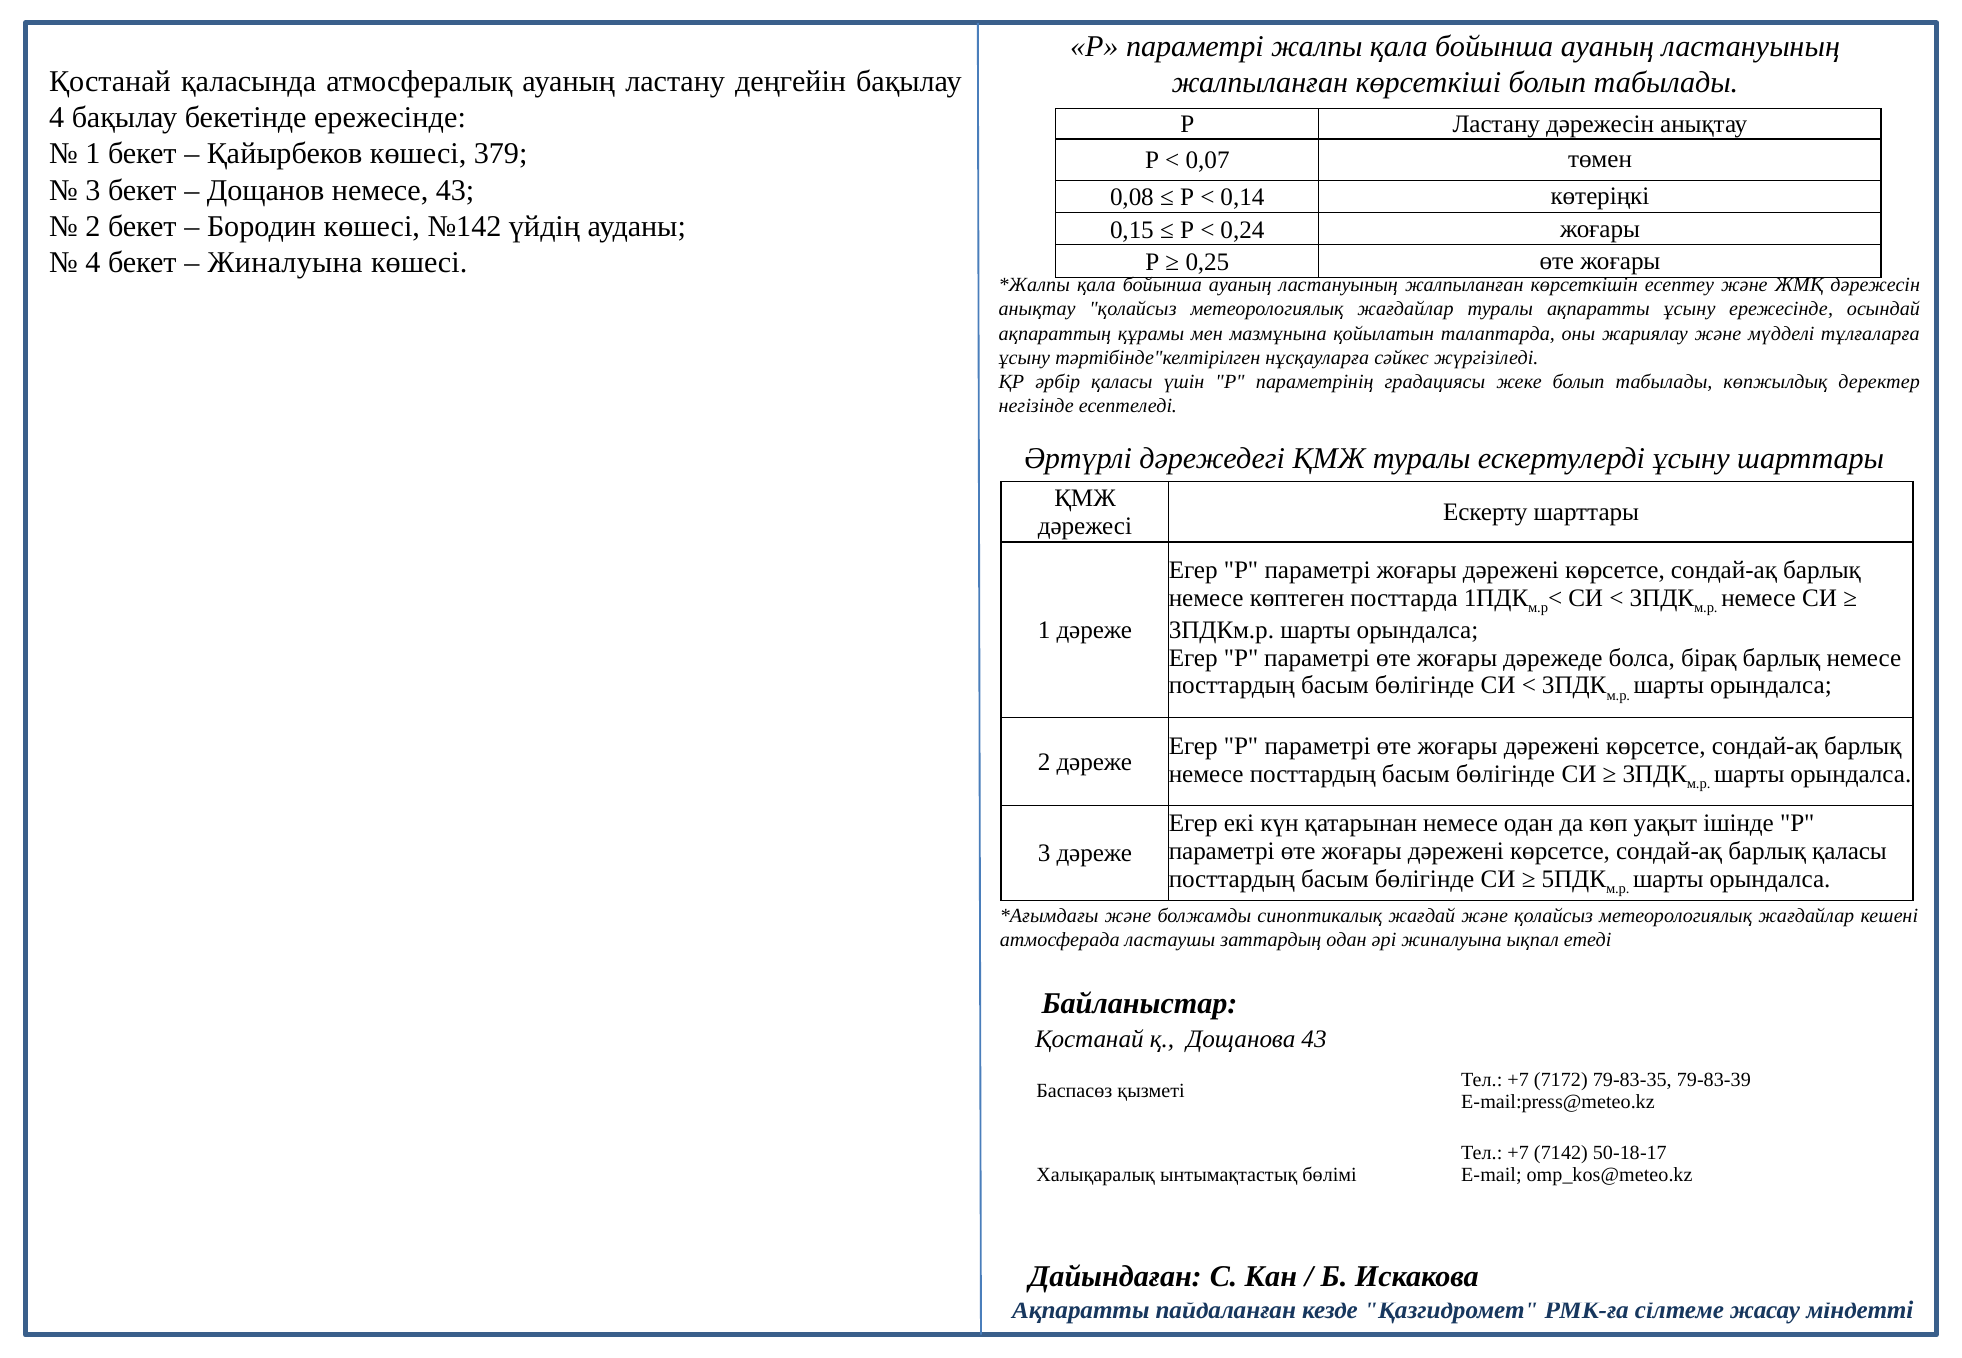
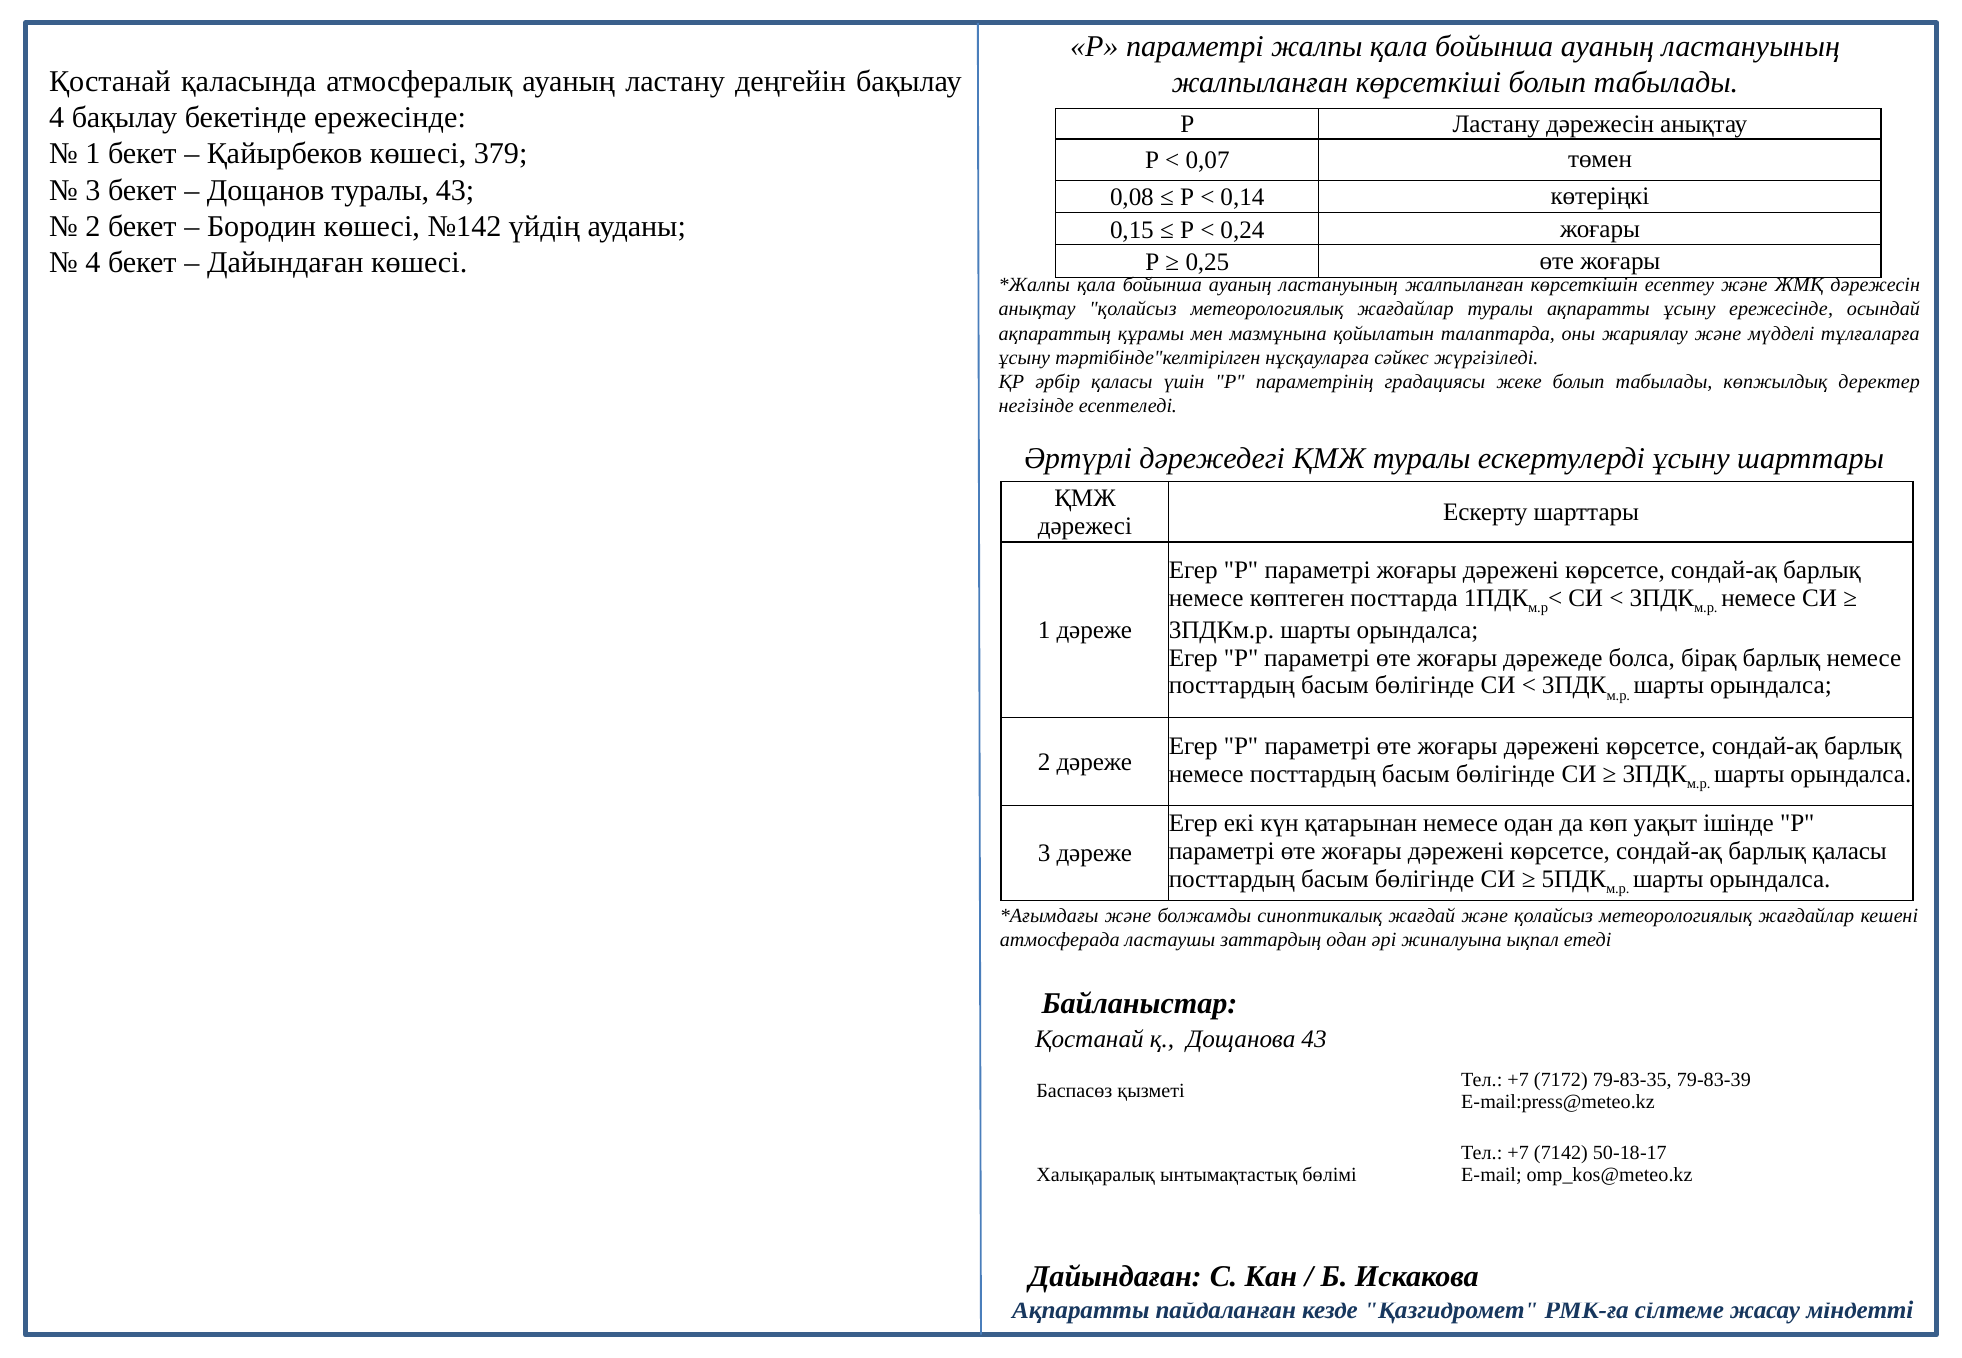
Дощанов немесе: немесе -> туралы
Жиналуына at (285, 263): Жиналуына -> Дайындаған
